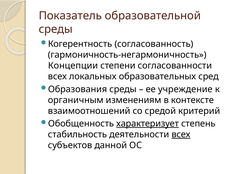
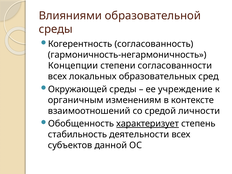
Показатель: Показатель -> Влияниями
Образования: Образования -> Окружающей
критерий: критерий -> личности
всех at (181, 134) underline: present -> none
